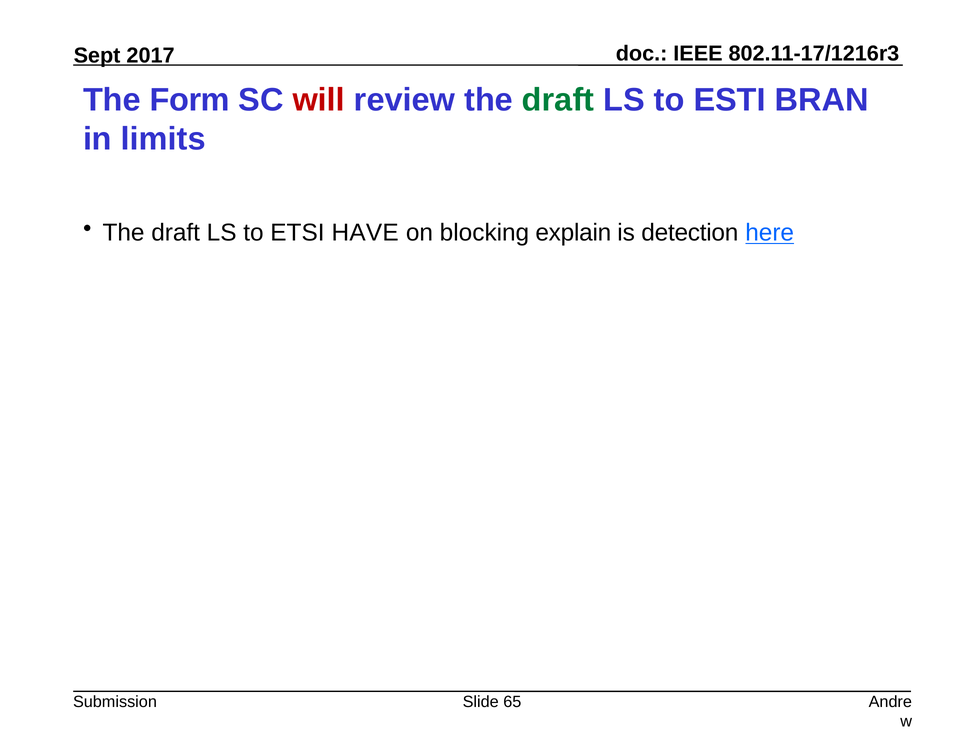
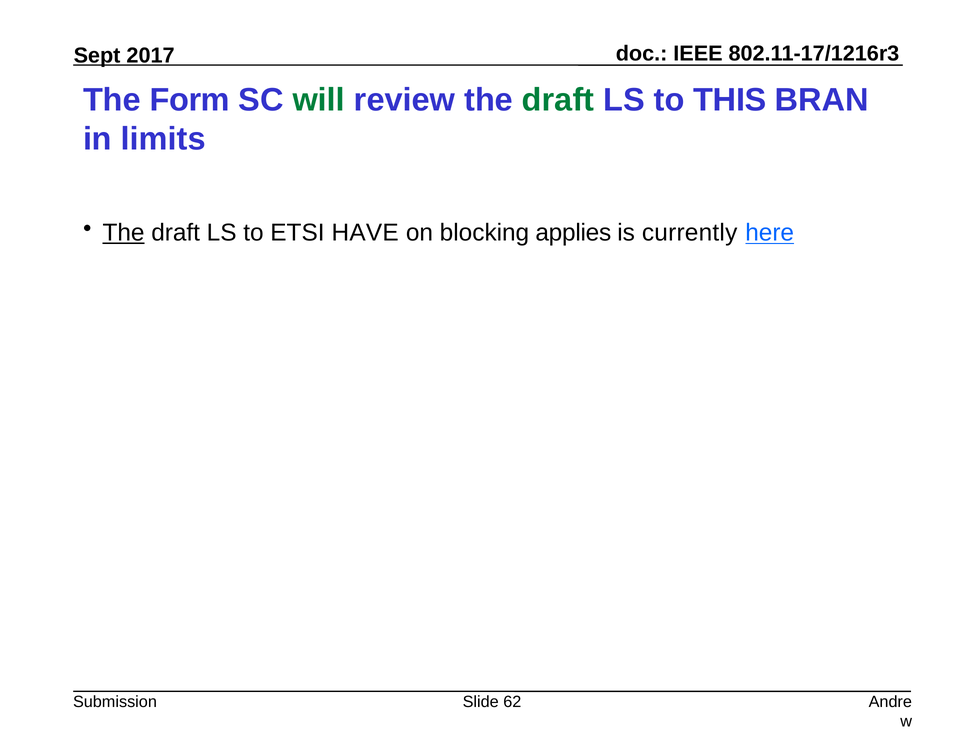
will colour: red -> green
ESTI: ESTI -> THIS
The at (124, 233) underline: none -> present
explain: explain -> applies
detection: detection -> currently
65: 65 -> 62
